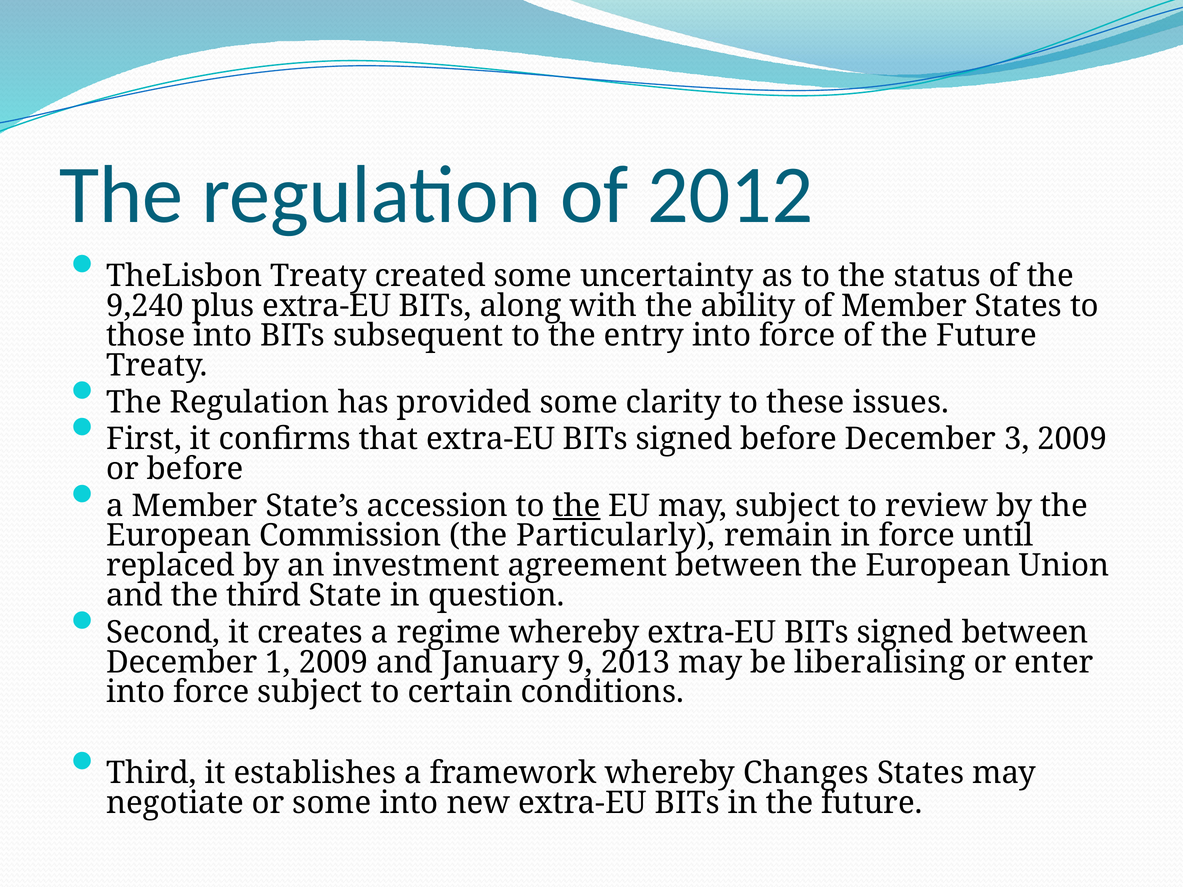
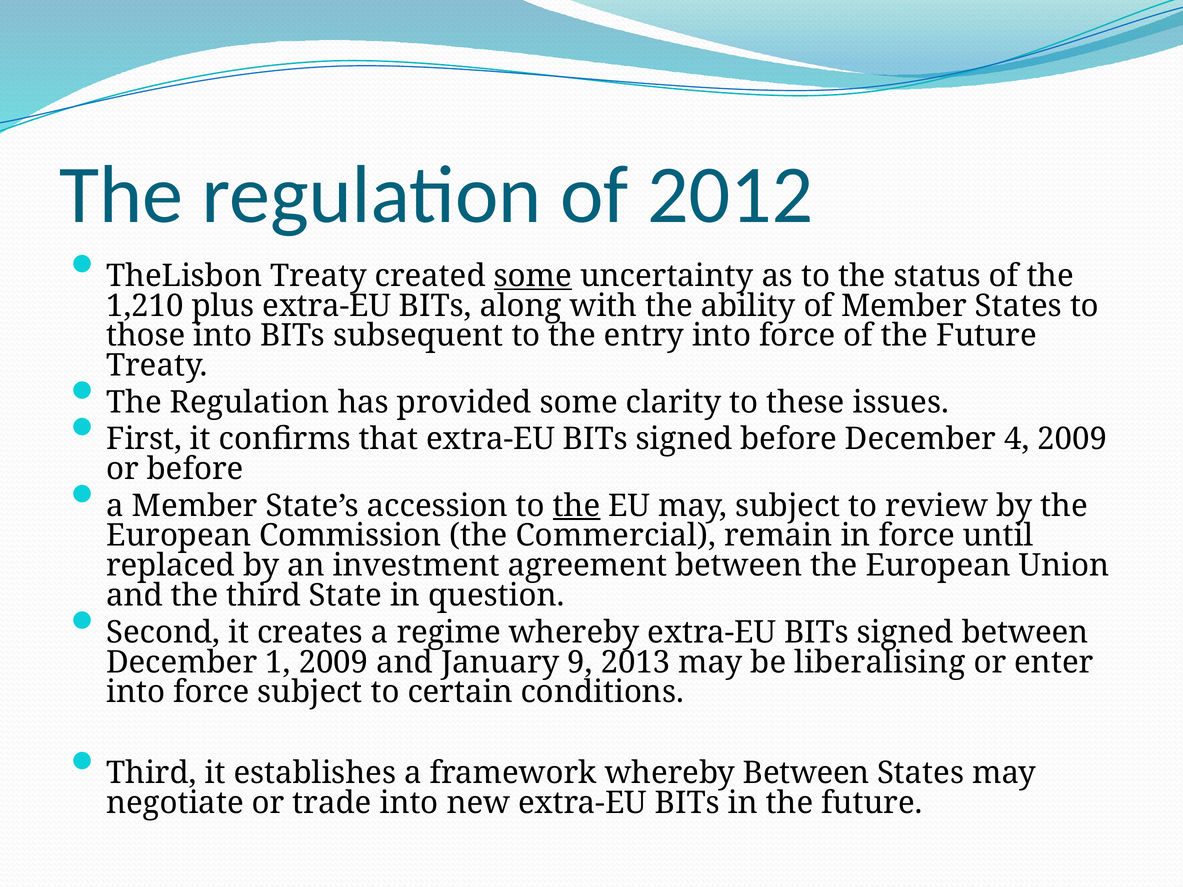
some at (533, 276) underline: none -> present
9,240: 9,240 -> 1,210
3: 3 -> 4
Particularly: Particularly -> Commercial
whereby Changes: Changes -> Between
or some: some -> trade
